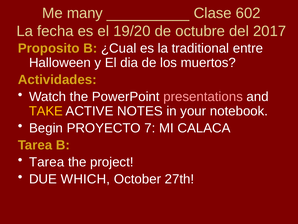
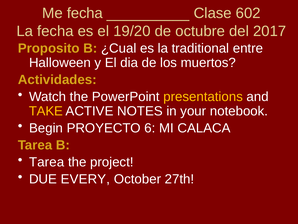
Me many: many -> fecha
presentations colour: pink -> yellow
7: 7 -> 6
WHICH: WHICH -> EVERY
